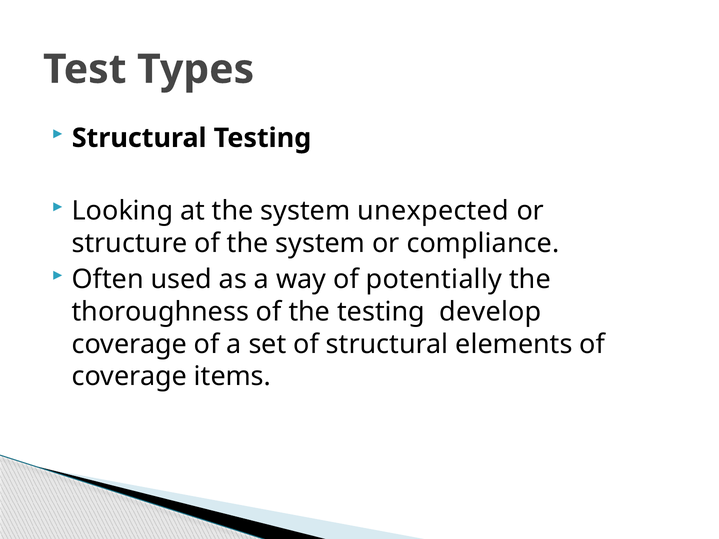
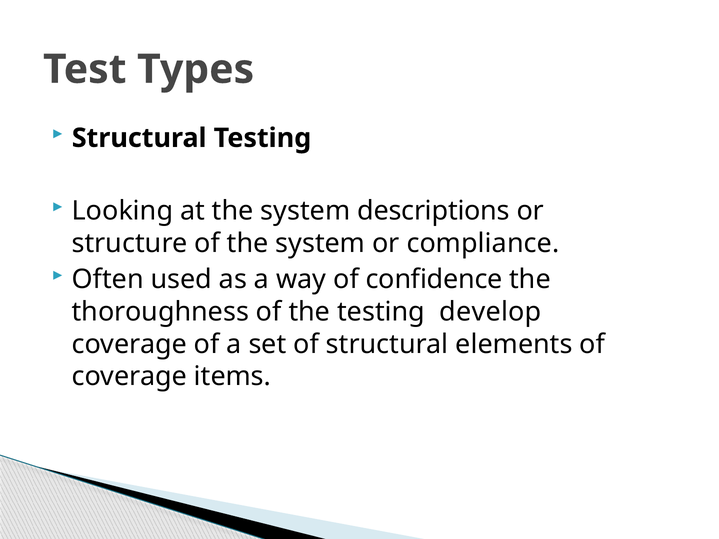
unexpected: unexpected -> descriptions
potentially: potentially -> confidence
